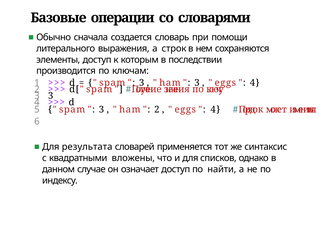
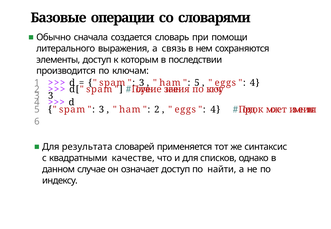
строк: строк -> связь
3 at (197, 83): 3 -> 5
вложены: вложены -> качестве
